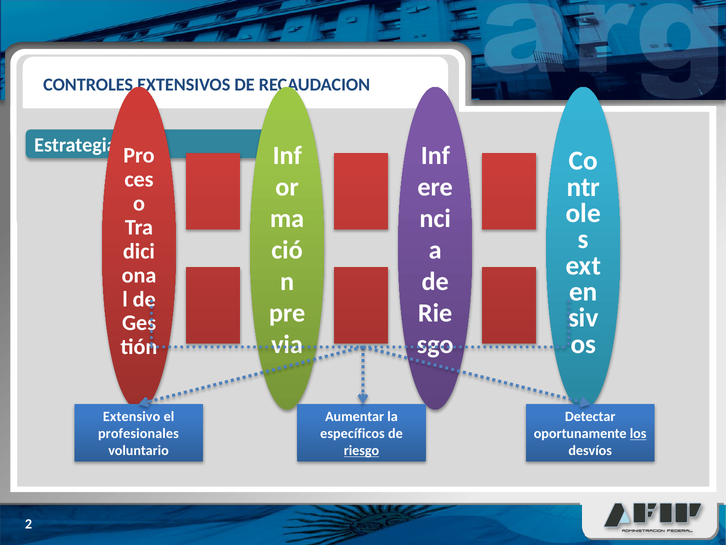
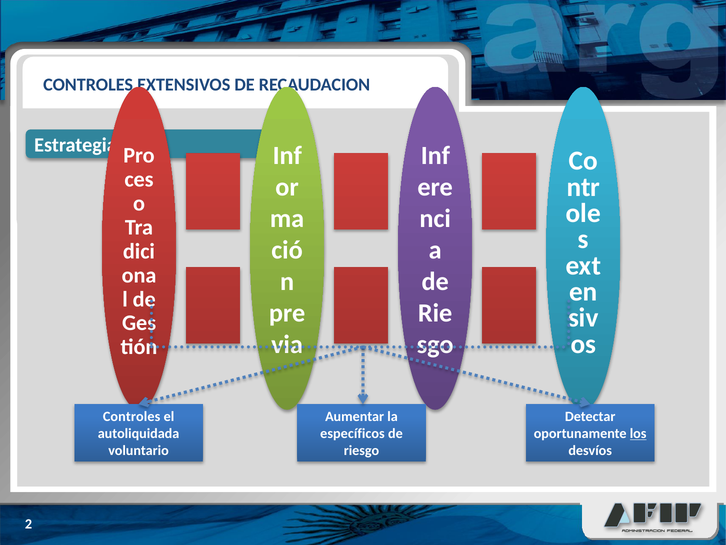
Extensivo at (132, 416): Extensivo -> Controles
profesionales: profesionales -> autoliquidada
riesgo underline: present -> none
